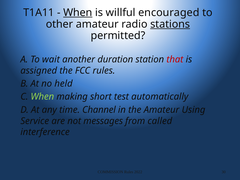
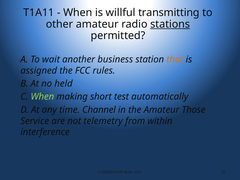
When at (78, 13) underline: present -> none
encouraged: encouraged -> transmitting
duration: duration -> business
that colour: red -> orange
Using: Using -> Those
messages: messages -> telemetry
called: called -> within
